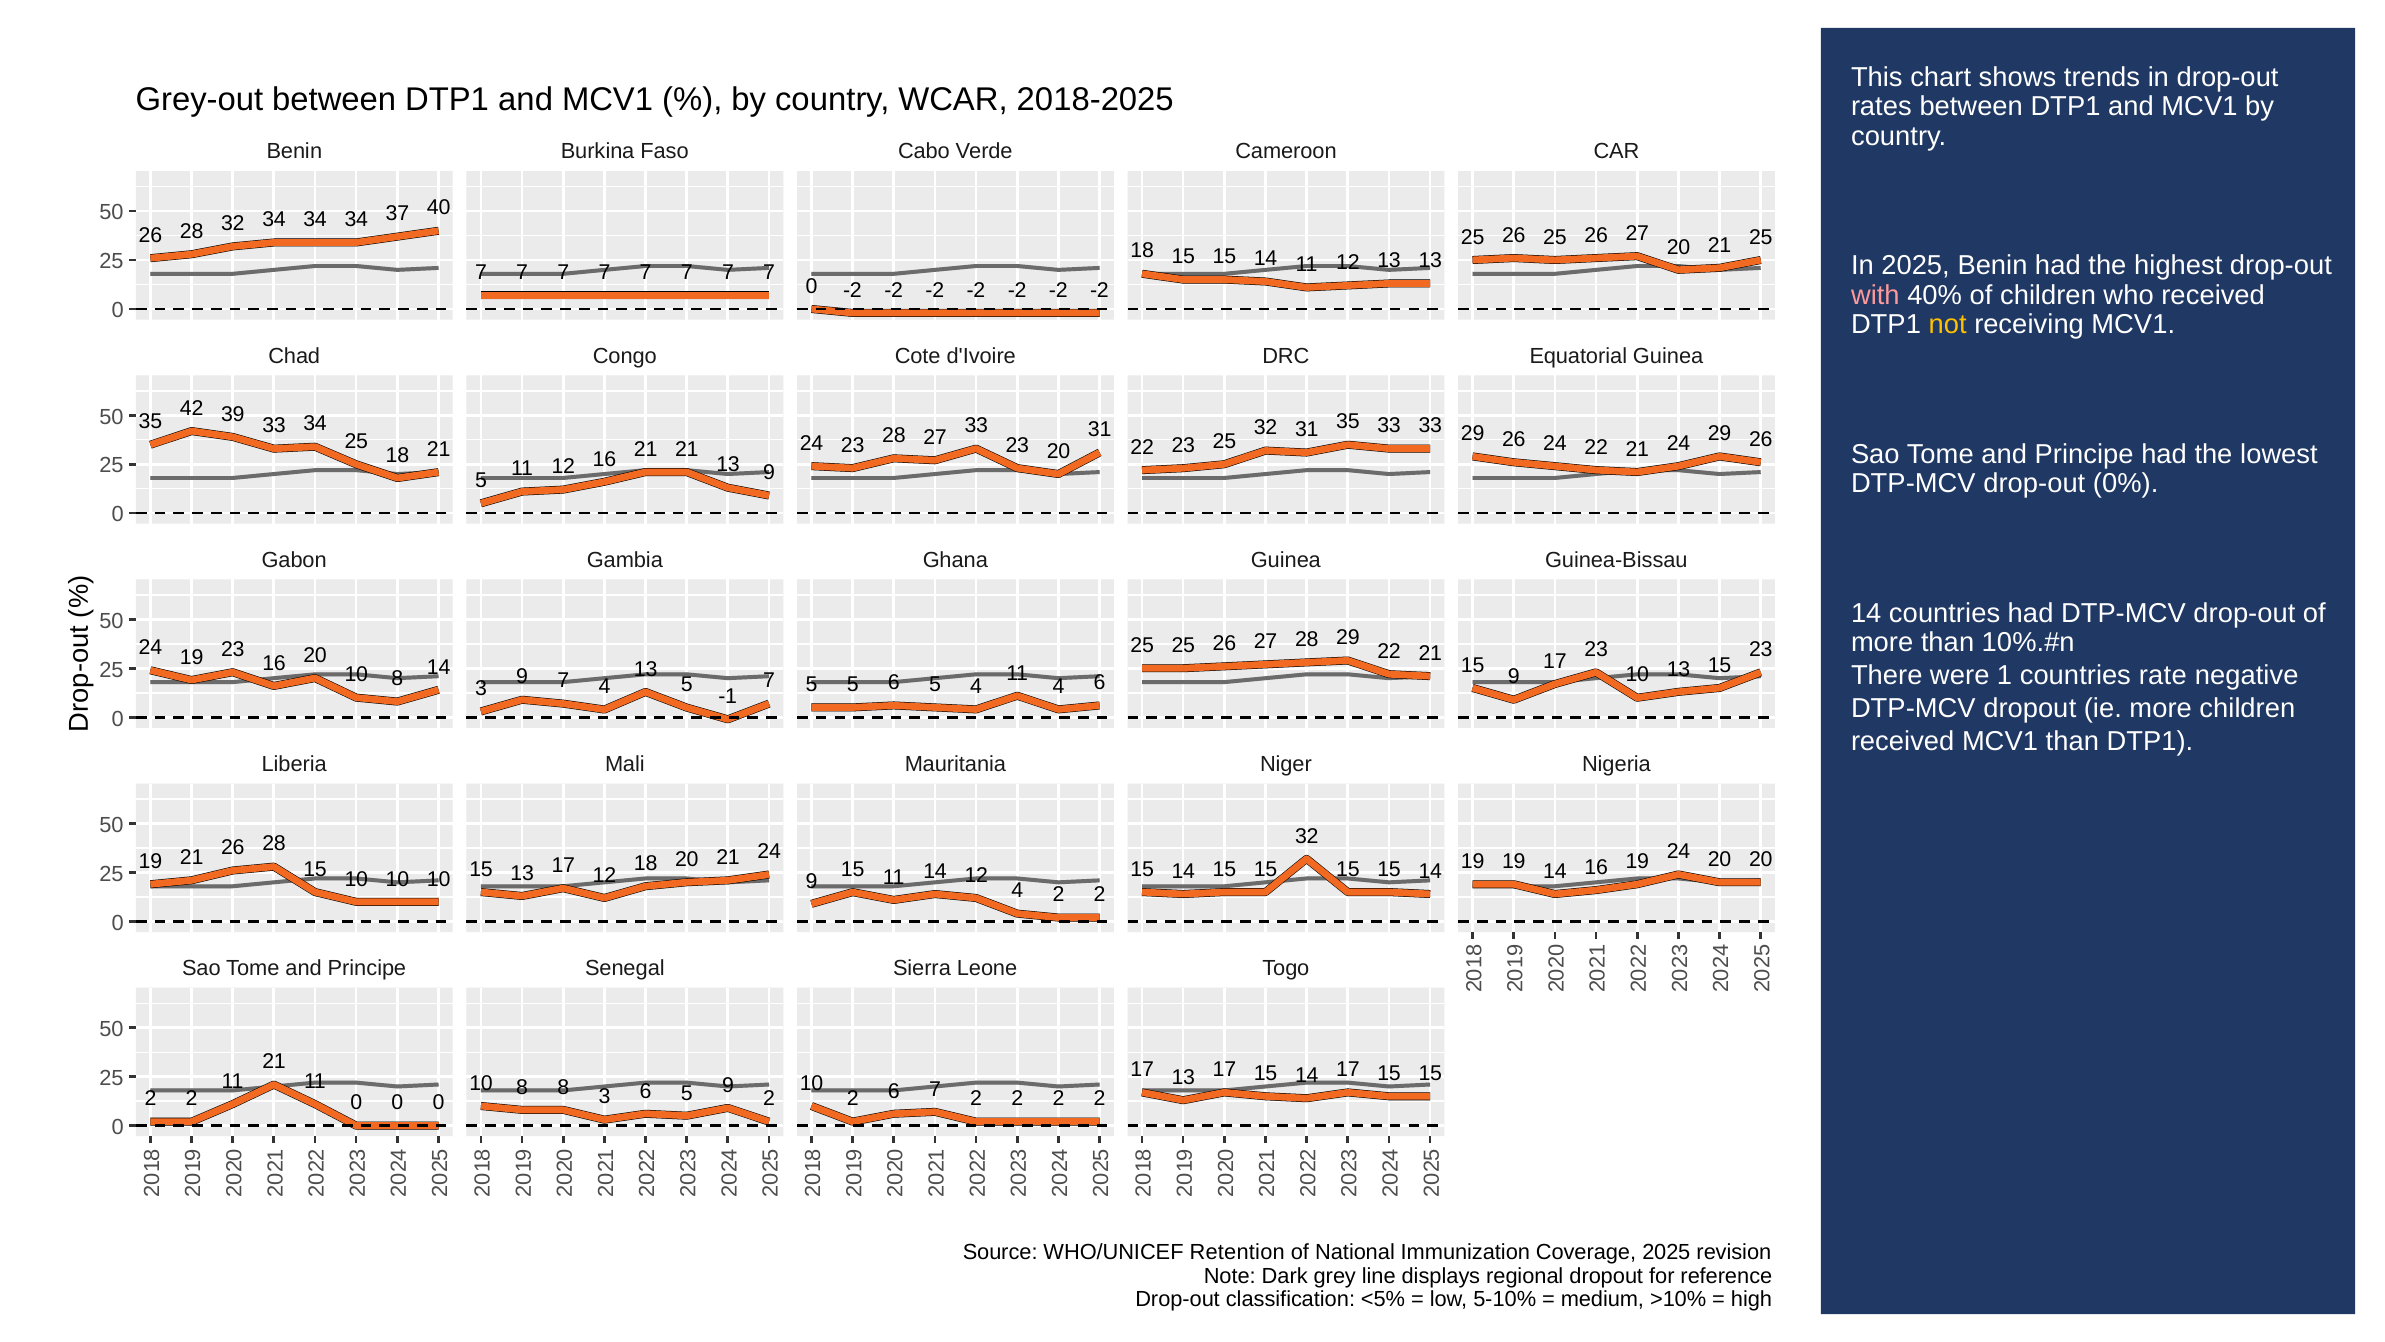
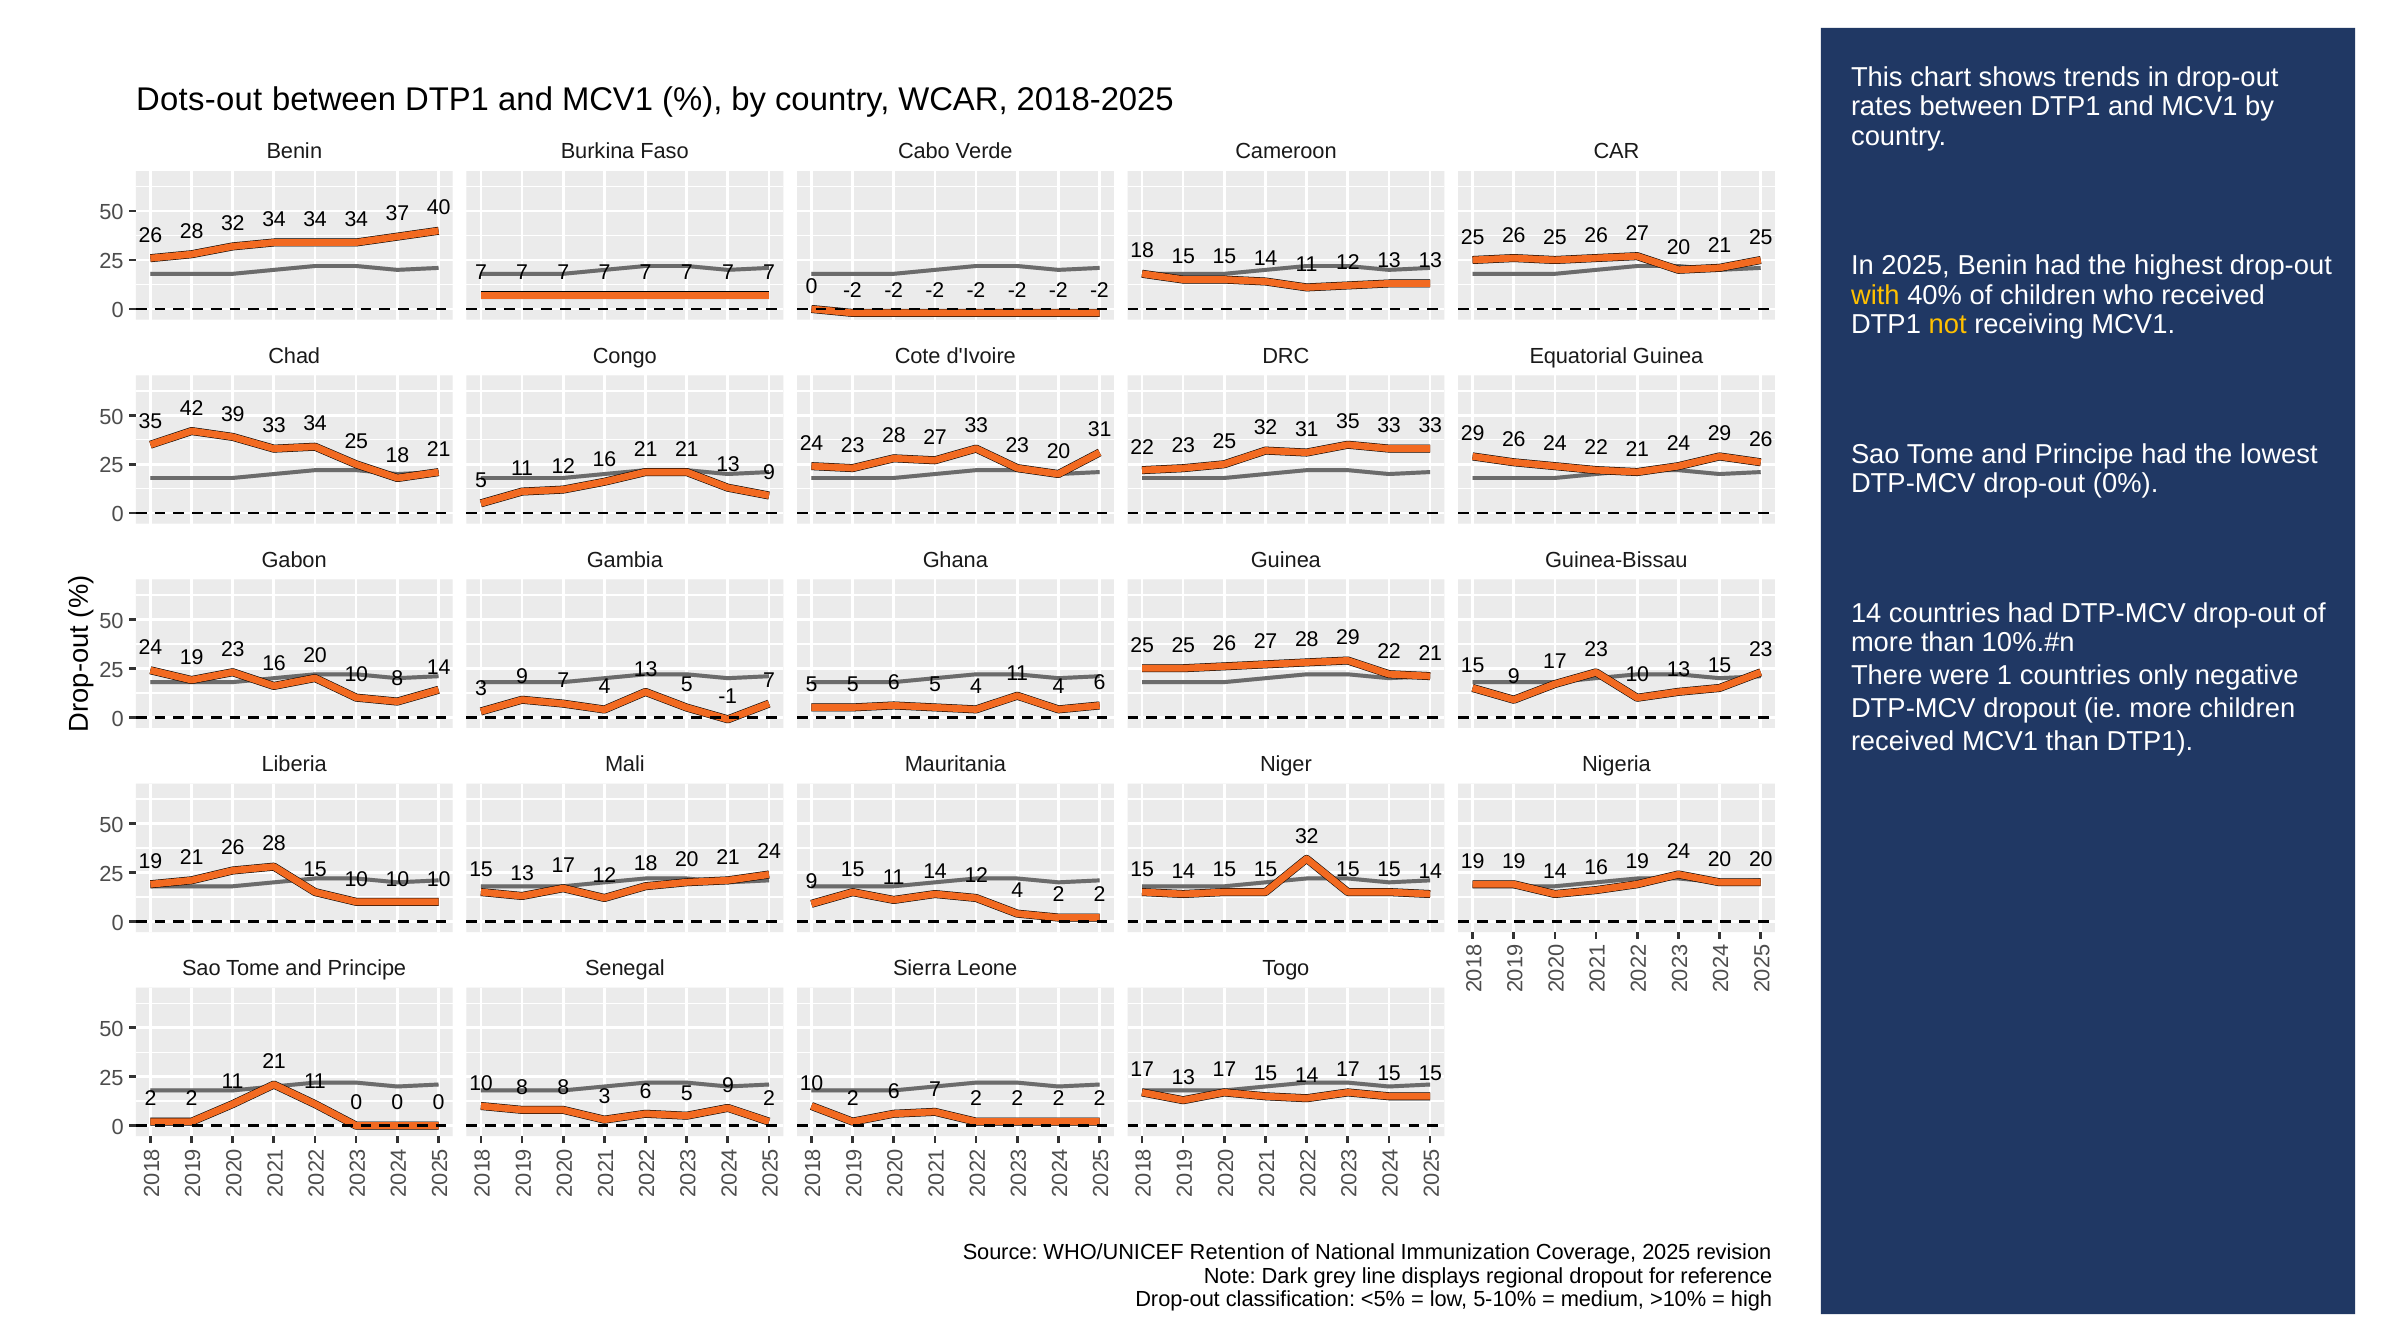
Grey-out: Grey-out -> Dots-out
with colour: pink -> yellow
rate: rate -> only
